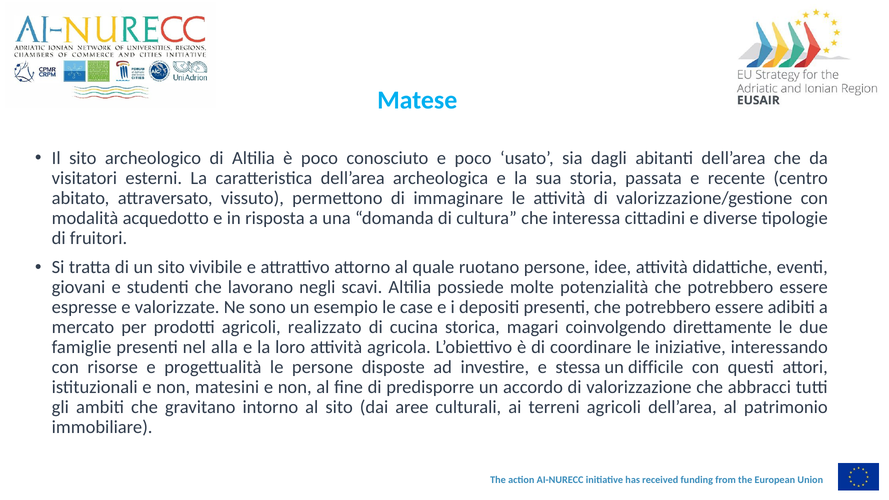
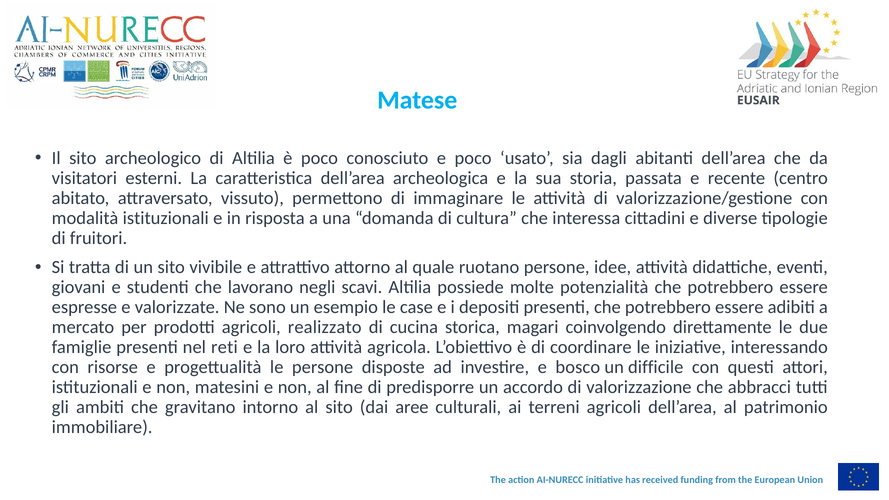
modalità acquedotto: acquedotto -> istituzionali
alla: alla -> reti
stessa: stessa -> bosco
